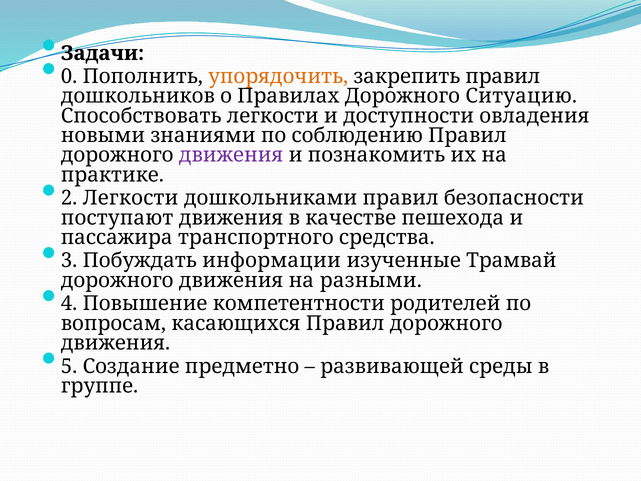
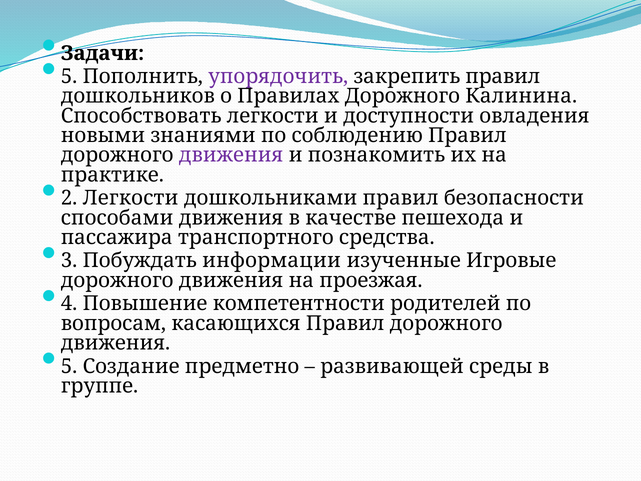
0 at (69, 77): 0 -> 5
упорядочить colour: orange -> purple
Ситуацию: Ситуацию -> Калинина
поступают: поступают -> способами
Трамвай: Трамвай -> Игровые
разными: разными -> проезжая
